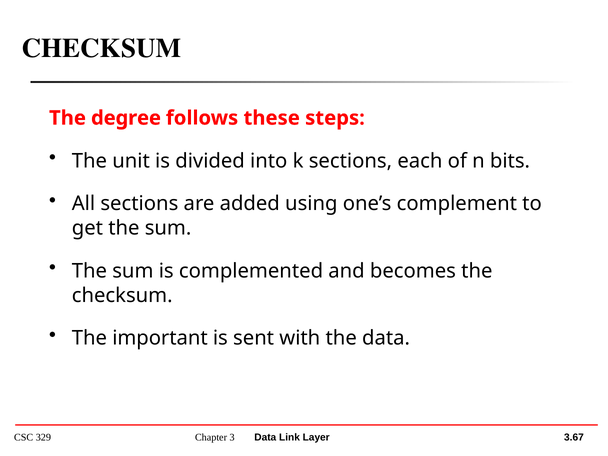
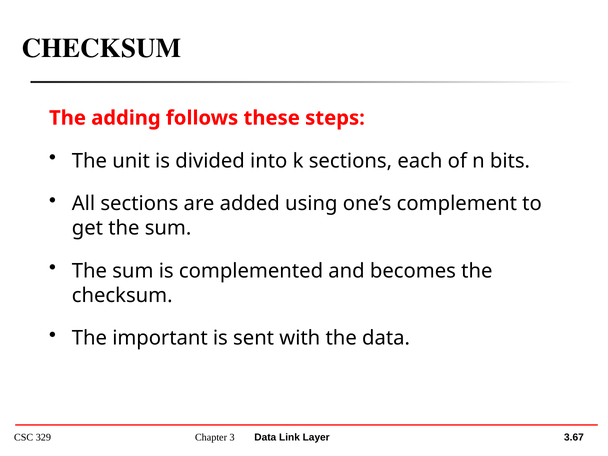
degree: degree -> adding
